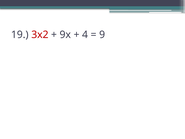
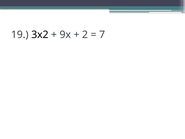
3x2 colour: red -> black
4: 4 -> 2
9: 9 -> 7
